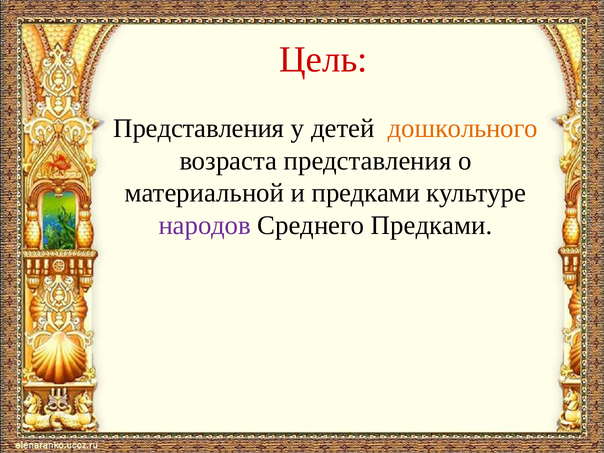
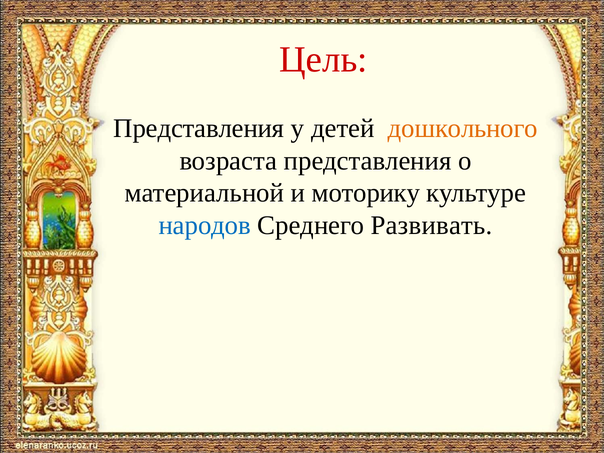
и предками: предками -> моторику
народов colour: purple -> blue
Среднего Предками: Предками -> Развивать
